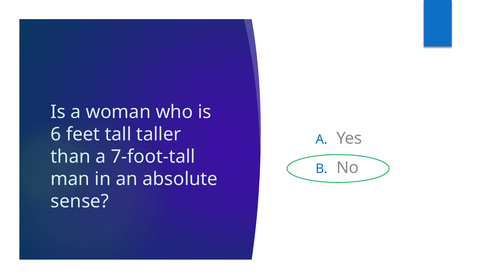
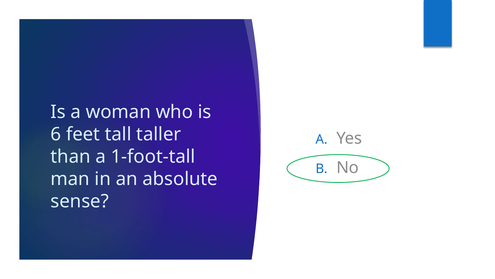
7-foot-tall: 7-foot-tall -> 1-foot-tall
